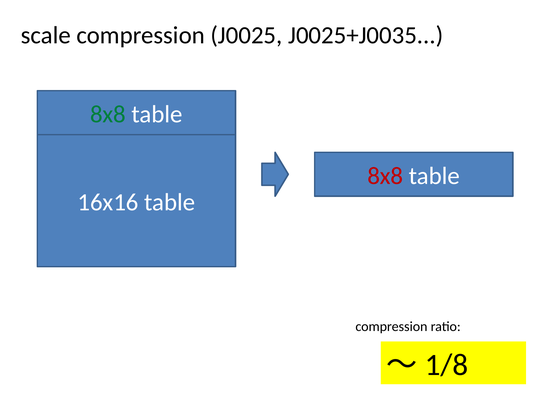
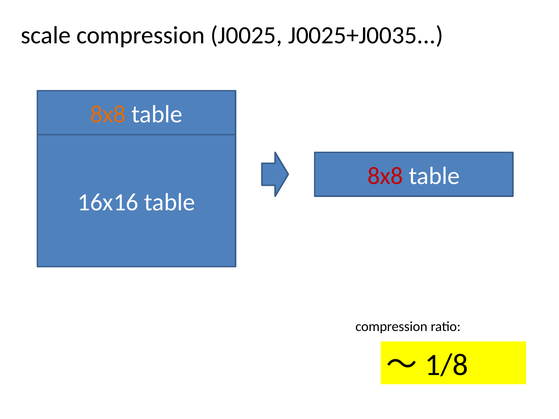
8x8 at (108, 114) colour: green -> orange
